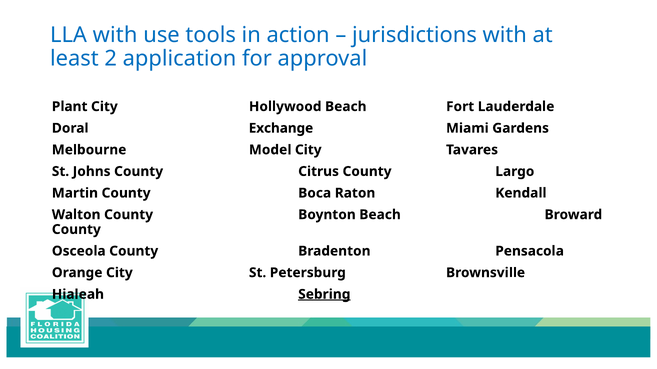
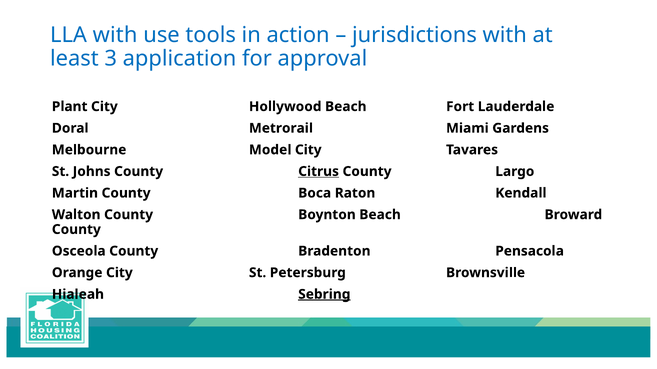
2: 2 -> 3
Exchange: Exchange -> Metrorail
Citrus underline: none -> present
